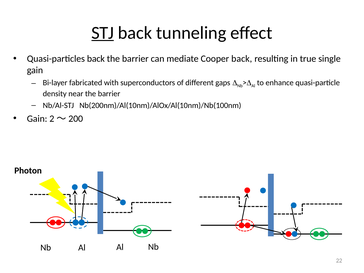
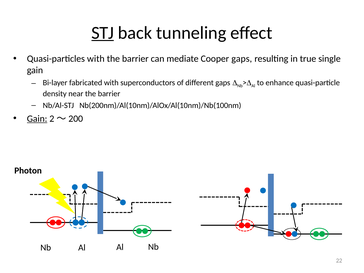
Quasi-particles back: back -> with
Cooper back: back -> gaps
Gain at (37, 119) underline: none -> present
